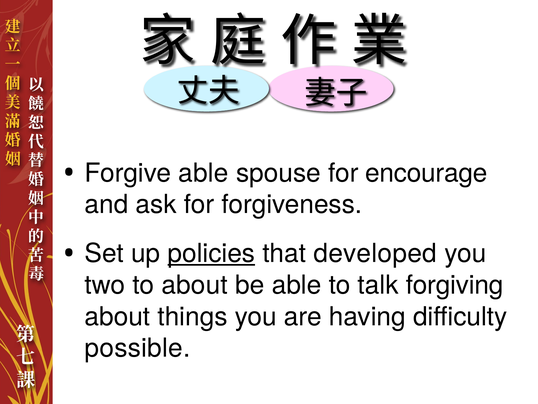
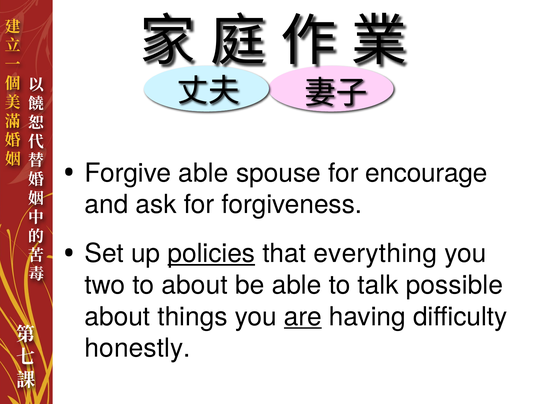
developed: developed -> everything
forgiving: forgiving -> possible
are underline: none -> present
possible: possible -> honestly
